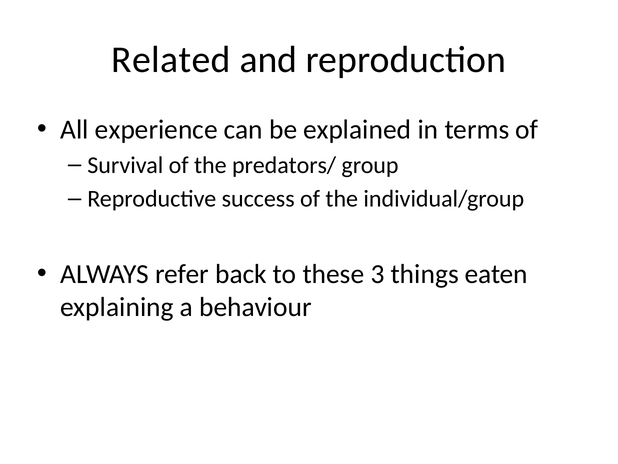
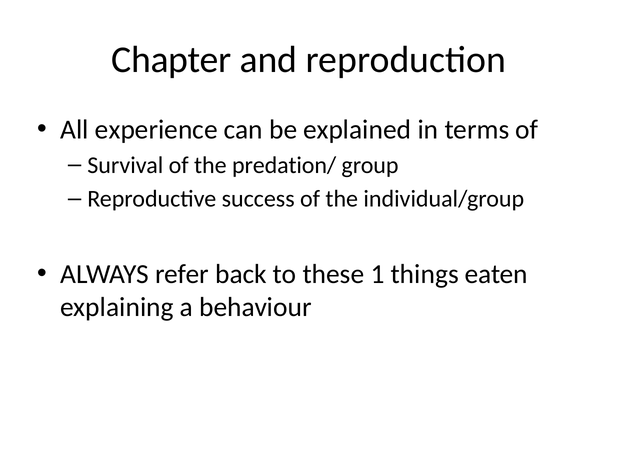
Related: Related -> Chapter
predators/: predators/ -> predation/
3: 3 -> 1
